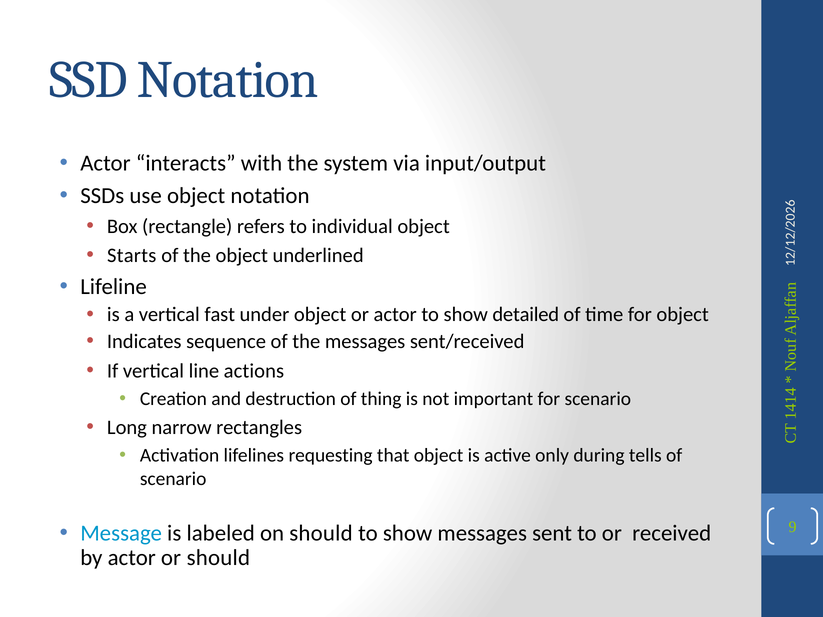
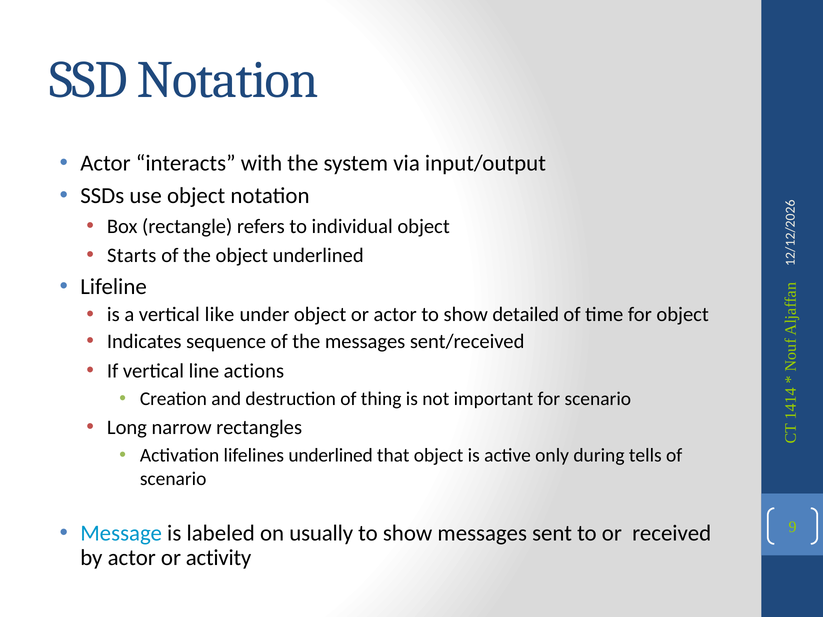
fast: fast -> like
lifelines requesting: requesting -> underlined
on should: should -> usually
or should: should -> activity
